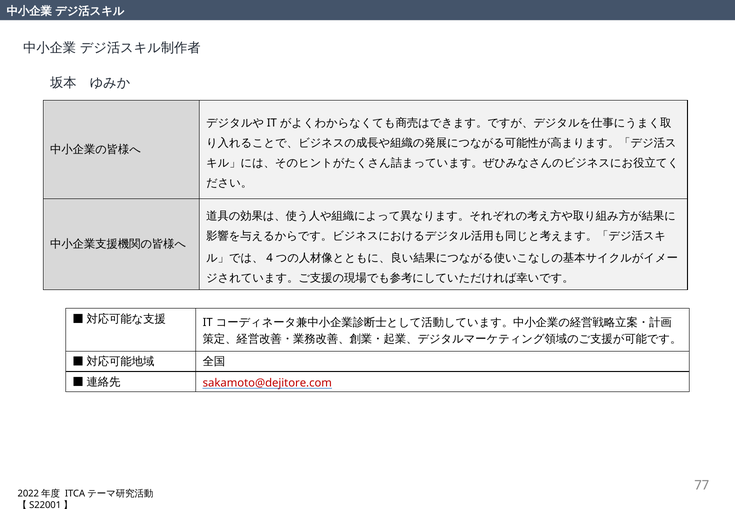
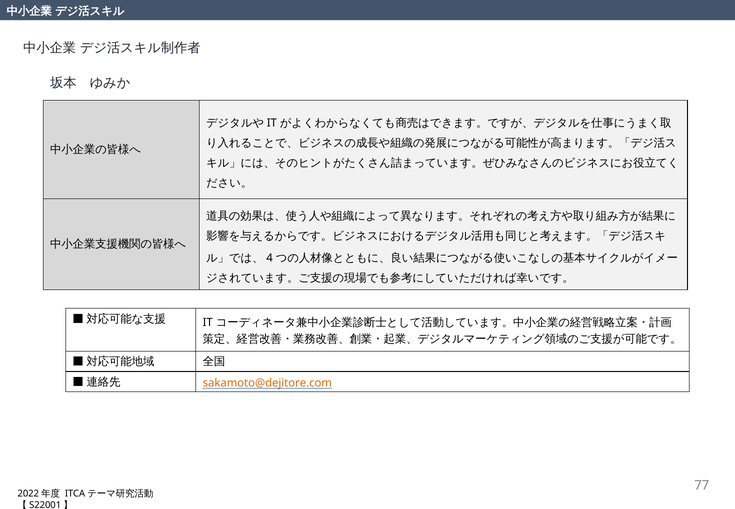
sakamoto@dejitore.com colour: red -> orange
